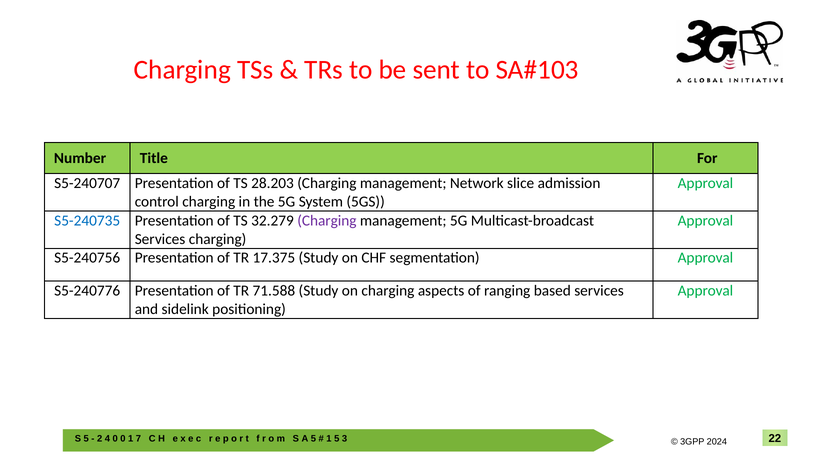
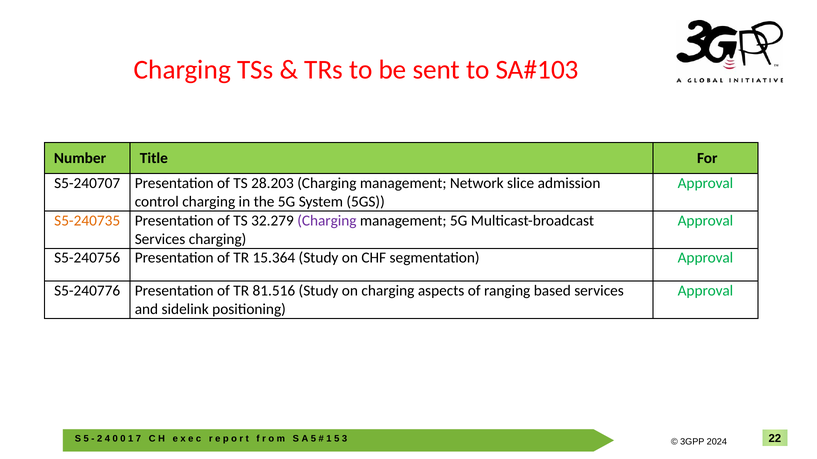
S5-240735 colour: blue -> orange
17.375: 17.375 -> 15.364
71.588: 71.588 -> 81.516
